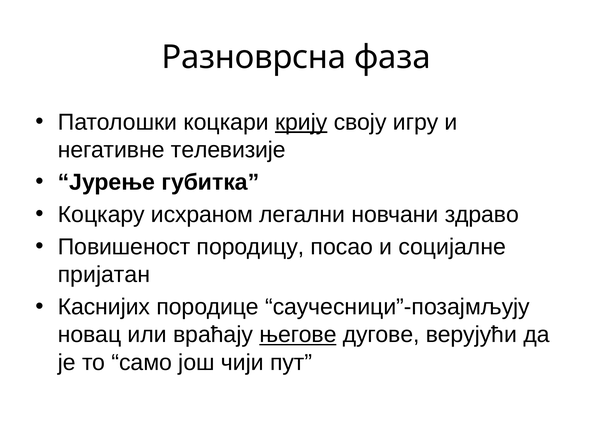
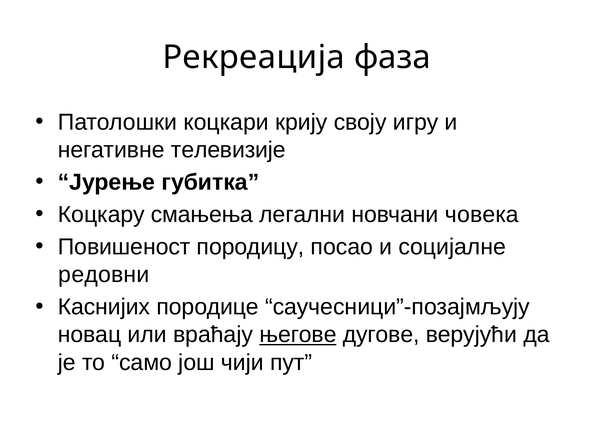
Разноврсна: Разноврсна -> Рекреација
крију underline: present -> none
исхраном: исхраном -> смањења
здраво: здраво -> човека
пријатан: пријатан -> редовни
